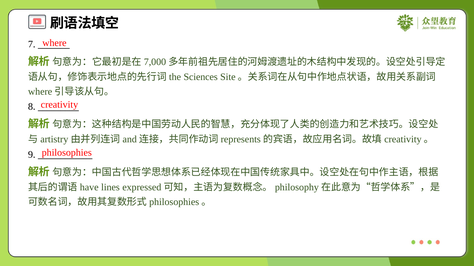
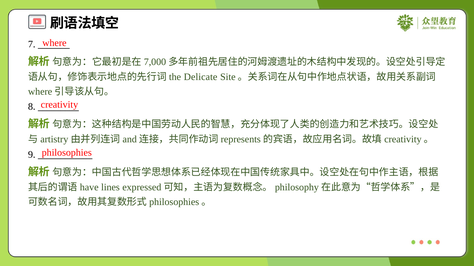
Sciences: Sciences -> Delicate
